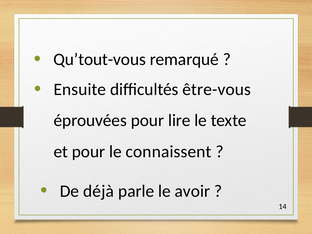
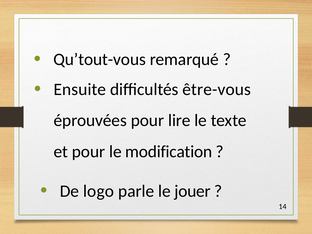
connaissent: connaissent -> modification
déjà: déjà -> logo
avoir: avoir -> jouer
